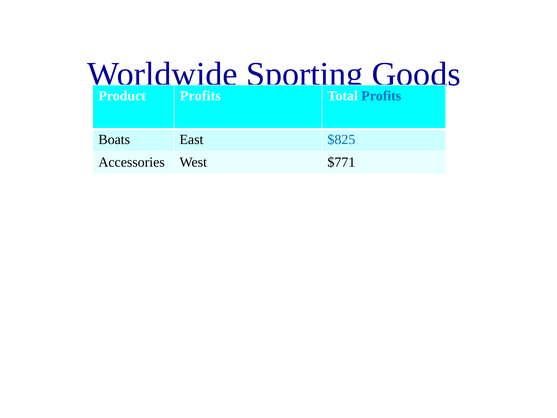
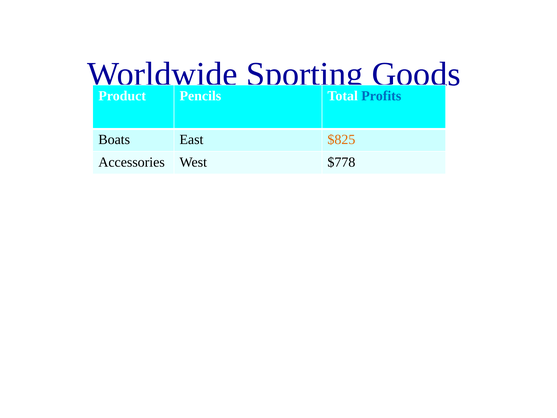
Product Profits: Profits -> Pencils
$825 colour: blue -> orange
$771: $771 -> $778
